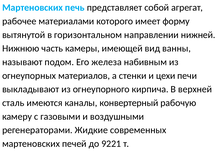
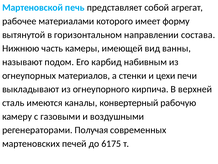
Мартеновских at (33, 8): Мартеновских -> Мартеновской
нижней: нижней -> состава
железа: железа -> карбид
Жидкие: Жидкие -> Получая
9221: 9221 -> 6175
